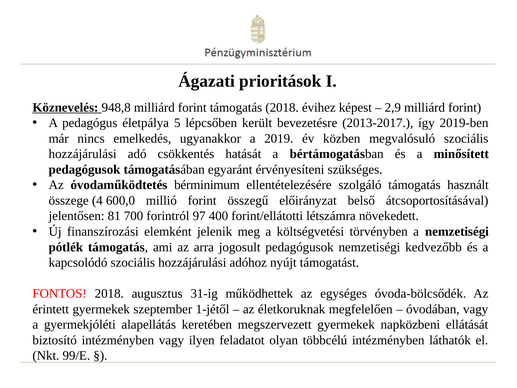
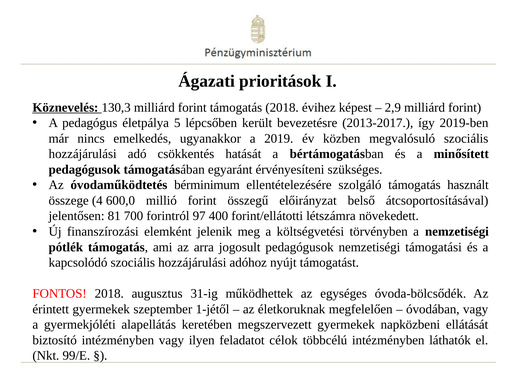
948,8: 948,8 -> 130,3
kedvezőbb: kedvezőbb -> támogatási
olyan: olyan -> célok
